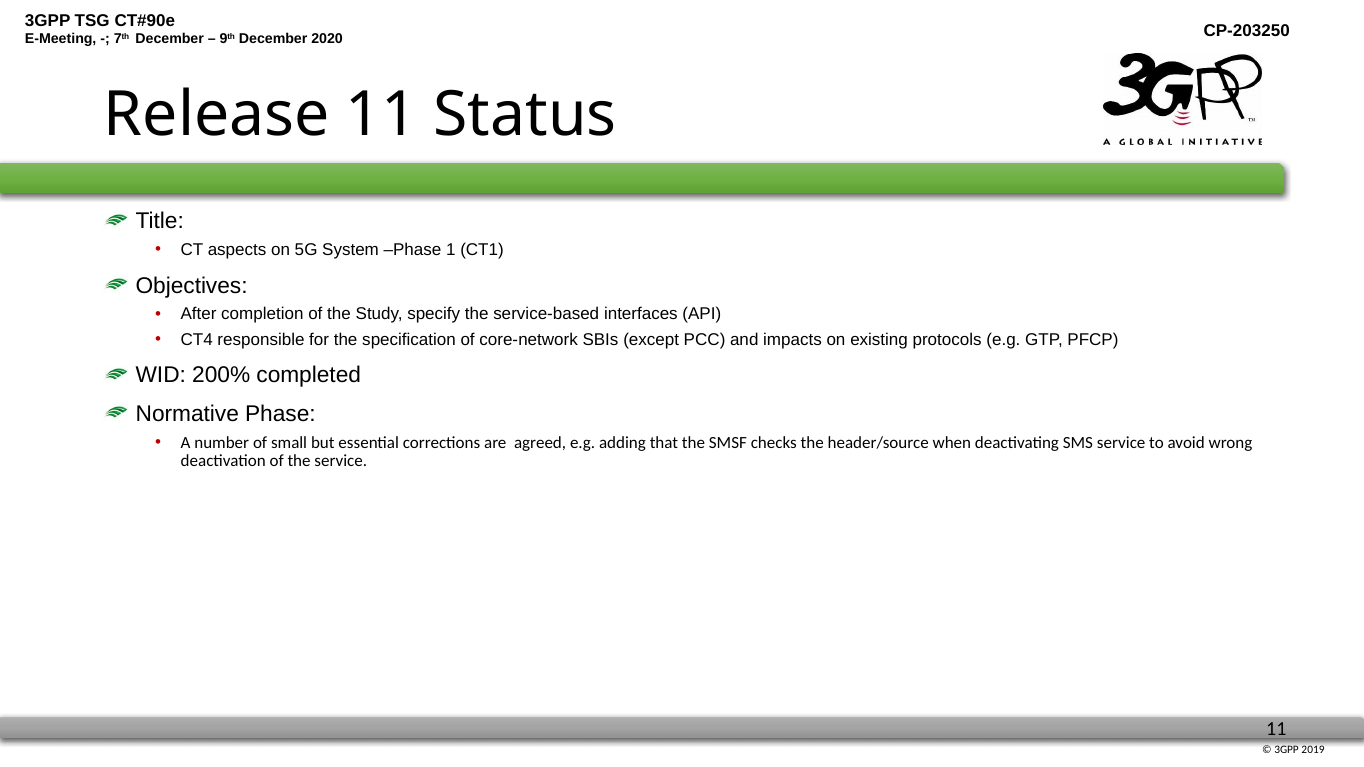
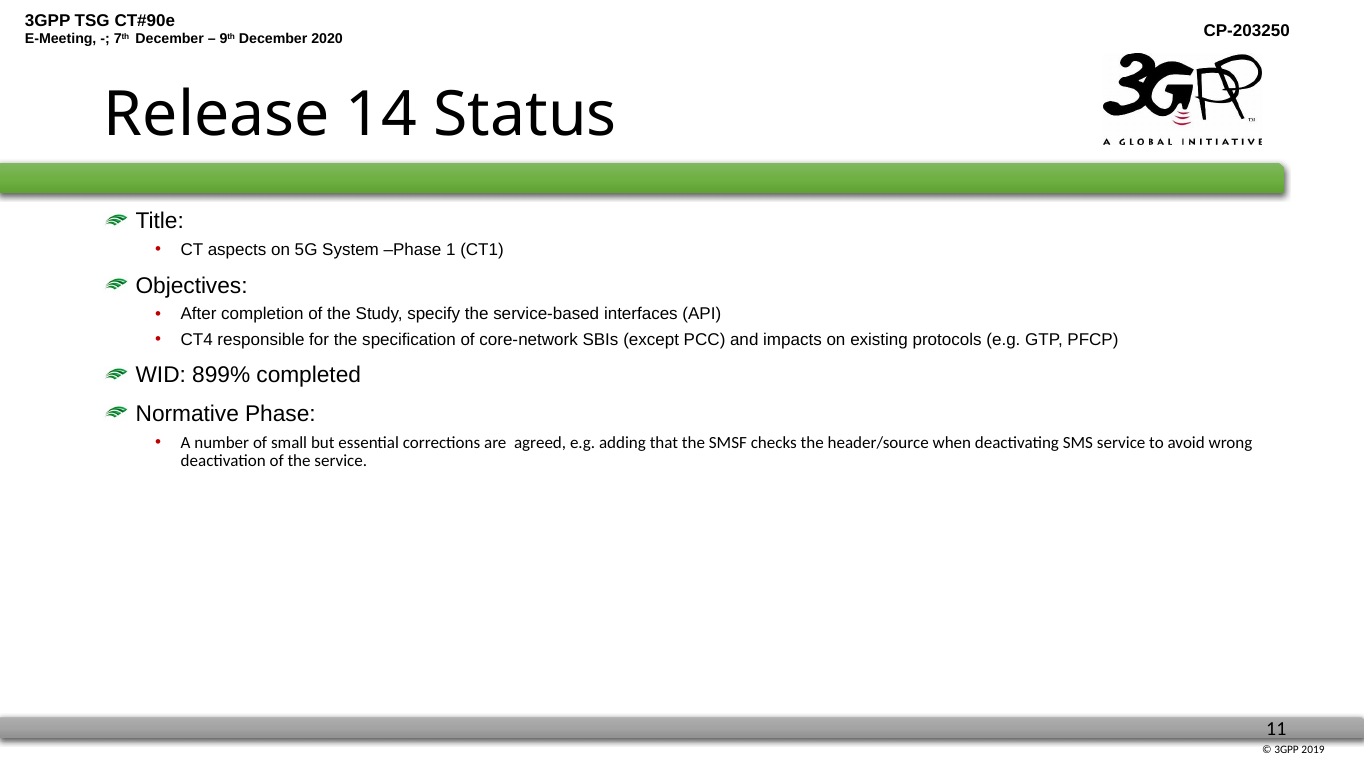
Release 11: 11 -> 14
200%: 200% -> 899%
